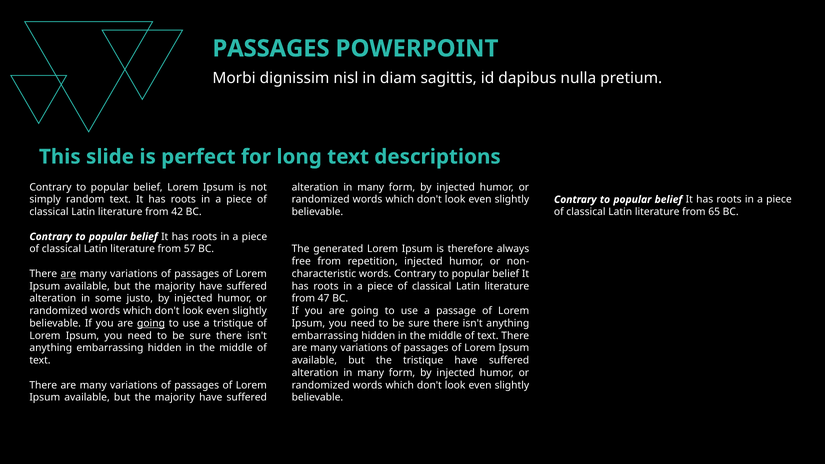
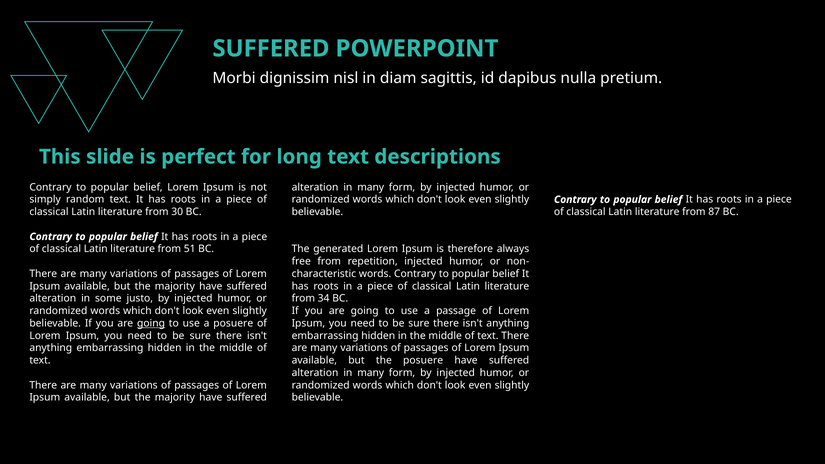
PASSAGES at (271, 49): PASSAGES -> SUFFERED
42: 42 -> 30
65: 65 -> 87
57: 57 -> 51
are at (68, 274) underline: present -> none
47: 47 -> 34
a tristique: tristique -> posuere
the tristique: tristique -> posuere
